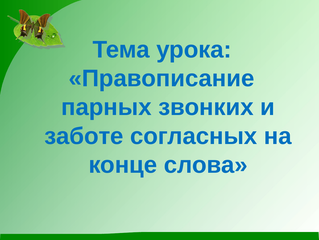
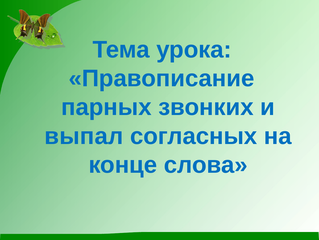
заботе: заботе -> выпал
